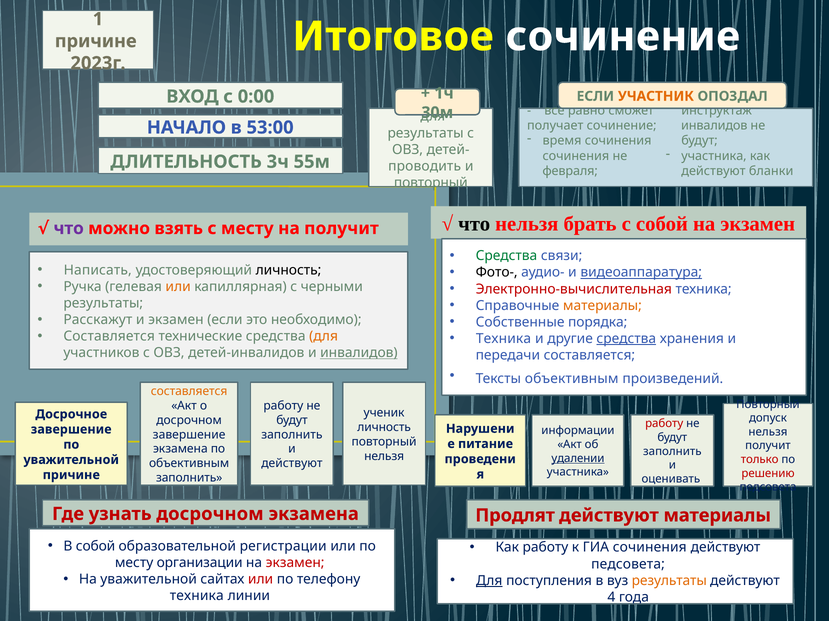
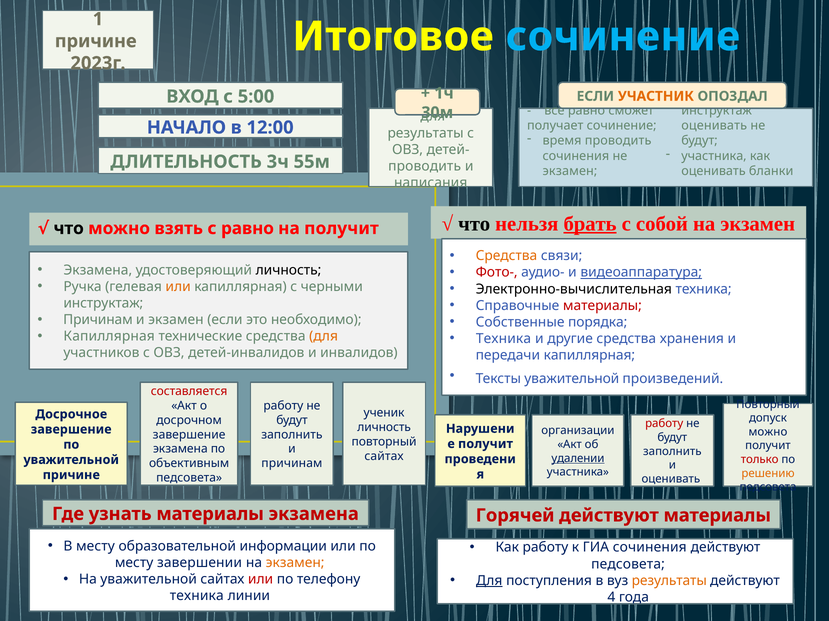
сочинение at (623, 37) colour: white -> light blue
0:00: 0:00 -> 5:00
инвалидов at (714, 126): инвалидов -> оценивать
53:00: 53:00 -> 12:00
время сочинения: сочинения -> проводить
февраля at (570, 171): февраля -> экзамен
действуют at (713, 171): действуют -> оценивать
повторный at (431, 183): повторный -> написания
брать underline: none -> present
что at (69, 229) colour: purple -> black
с месту: месту -> равно
Средства at (506, 256) colour: green -> orange
Написать at (98, 270): Написать -> Экзамена
Фото- colour: black -> red
Электронно-вычислительная colour: red -> black
материалы at (602, 306) colour: orange -> red
результаты at (103, 304): результаты -> инструктаж
Расскажут at (98, 320): Расскажут -> Причинам
Составляется at (109, 337): Составляется -> Капиллярная
средства at (626, 339) underline: present -> none
инвалидов at (359, 353) underline: present -> none
передачи составляется: составляется -> капиллярная
Тексты объективным: объективным -> уважительной
составляется at (189, 392) colour: orange -> red
информации: информации -> организации
нельзя at (768, 432): нельзя -> можно
питание at (486, 444): питание -> получит
нельзя at (384, 457): нельзя -> сайтах
действуют at (292, 464): действуют -> причинам
решению colour: red -> orange
заполнить at (189, 479): заполнить -> педсовета
узнать досрочном: досрочном -> материалы
Продлят: Продлят -> Горячей
В собой: собой -> месту
регистрации: регистрации -> информации
организации: организации -> завершении
экзамен at (295, 563) colour: red -> orange
